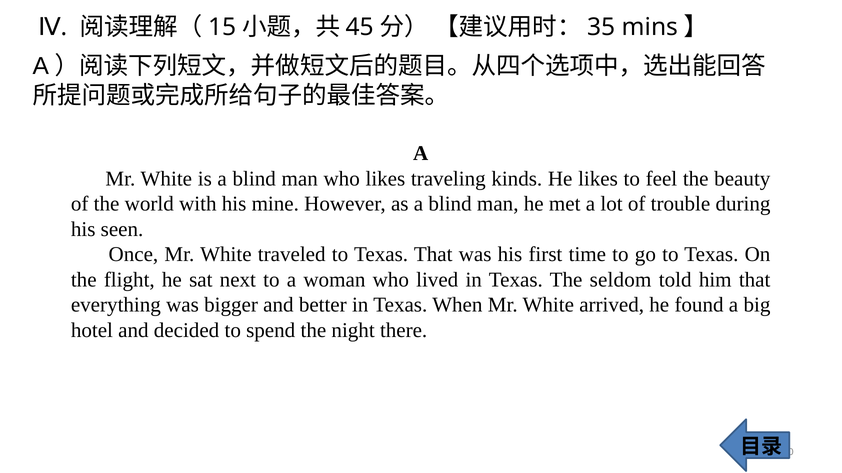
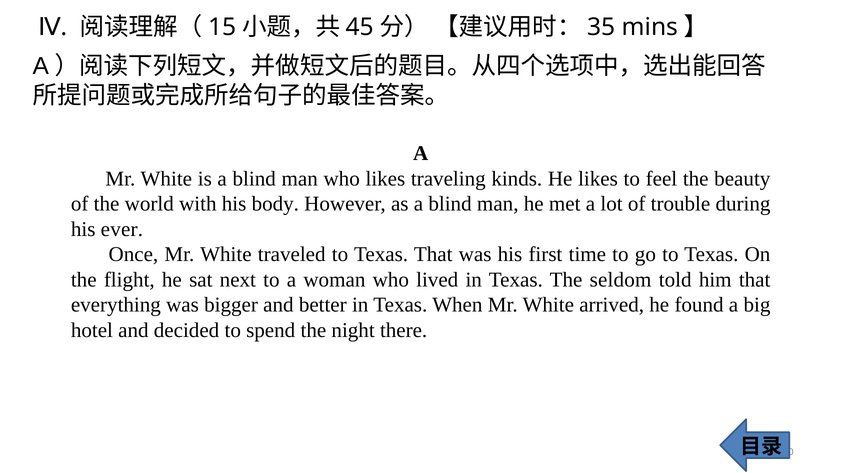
mine: mine -> body
seen: seen -> ever
